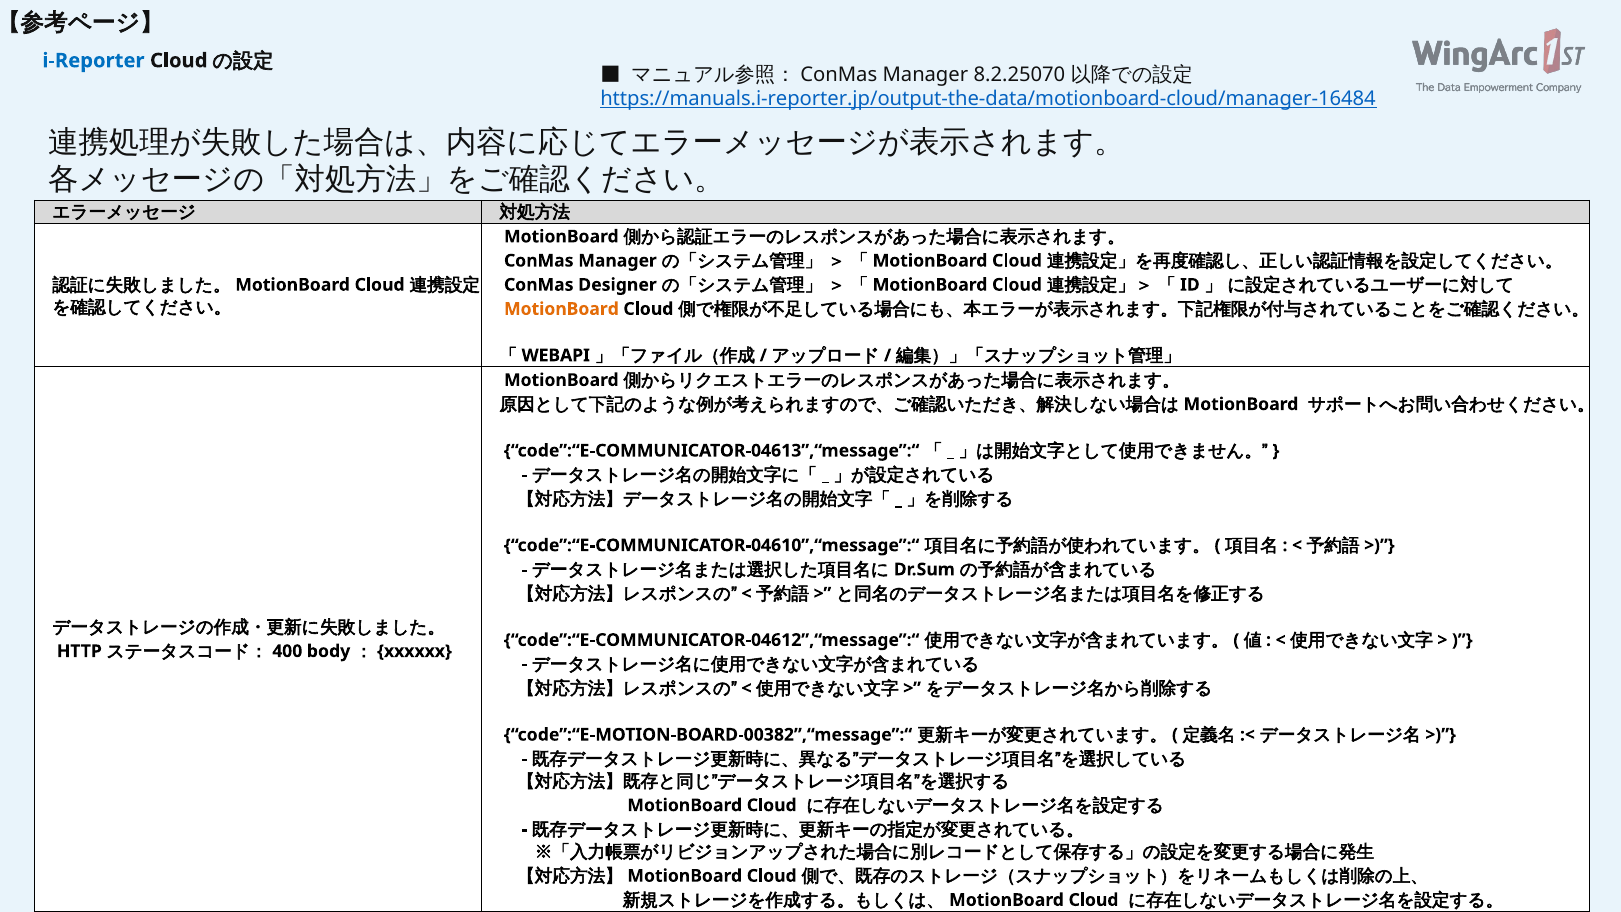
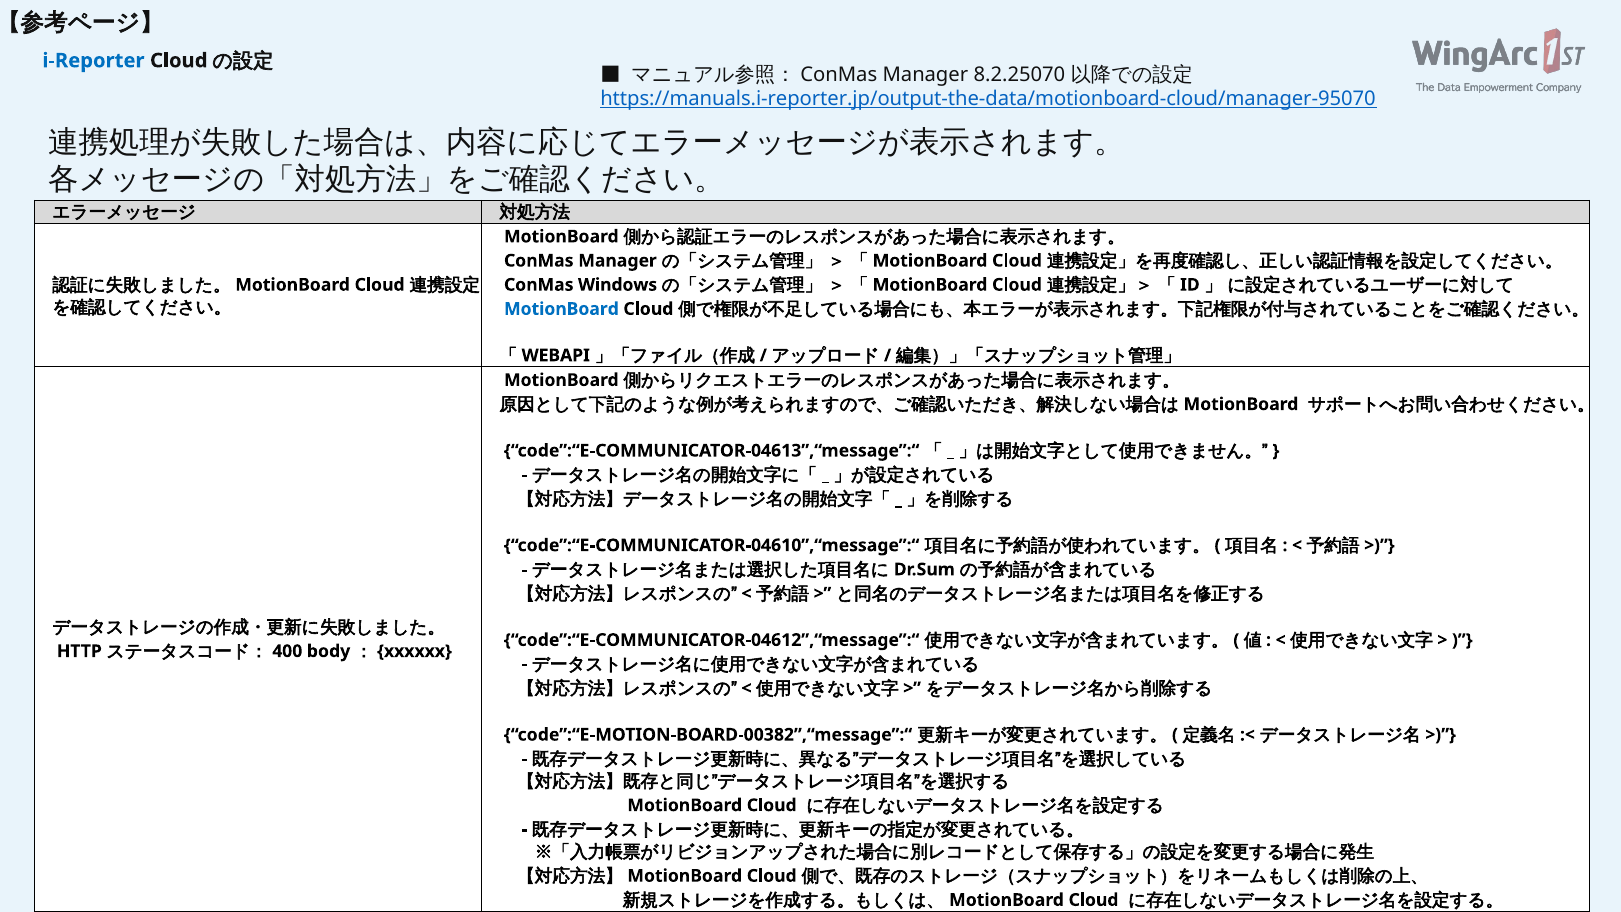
https://manuals.i-reporter.jp/output-the-data/motionboard-cloud/manager-16484: https://manuals.i-reporter.jp/output-the-data/motionboard-cloud/manager-16484 -> https://manuals.i-reporter.jp/output-the-data/motionboard-cloud/manager-95070
Designer: Designer -> Windows
MotionBoard at (561, 309) colour: orange -> blue
